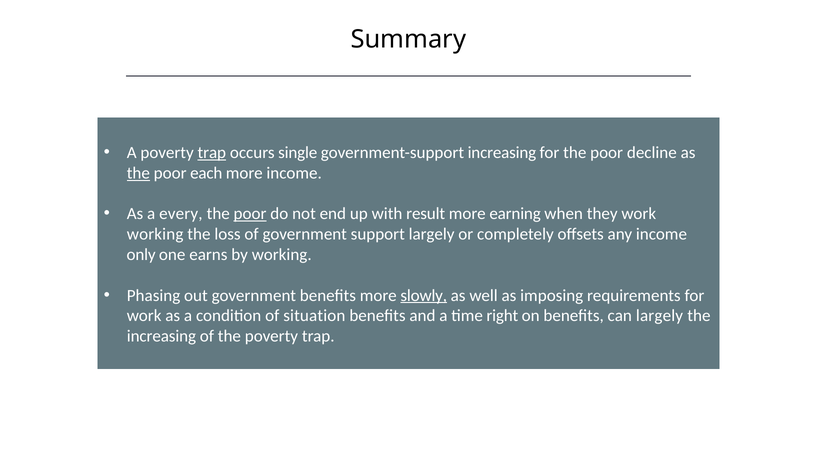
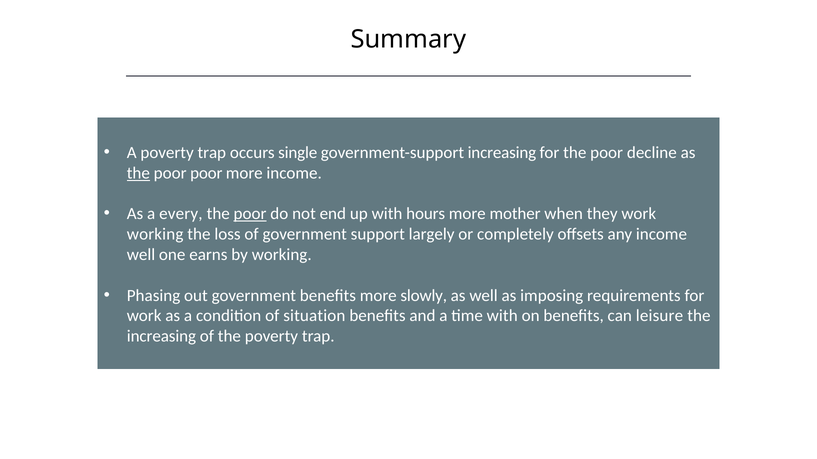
trap at (212, 153) underline: present -> none
poor each: each -> poor
result: result -> hours
earning: earning -> mother
only at (141, 255): only -> well
slowly underline: present -> none
time right: right -> with
can largely: largely -> leisure
